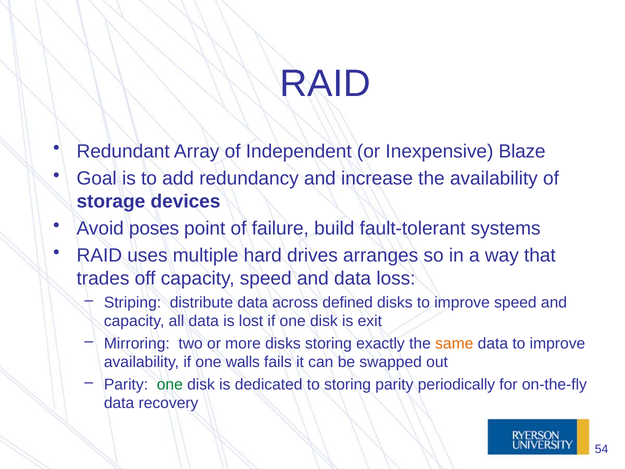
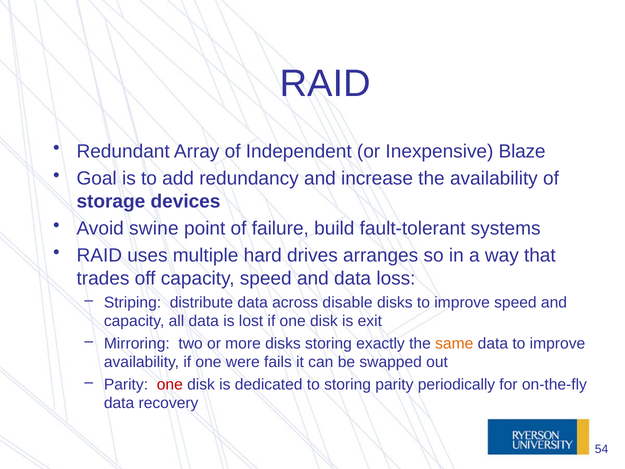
poses: poses -> swine
defined: defined -> disable
walls: walls -> were
one at (170, 384) colour: green -> red
